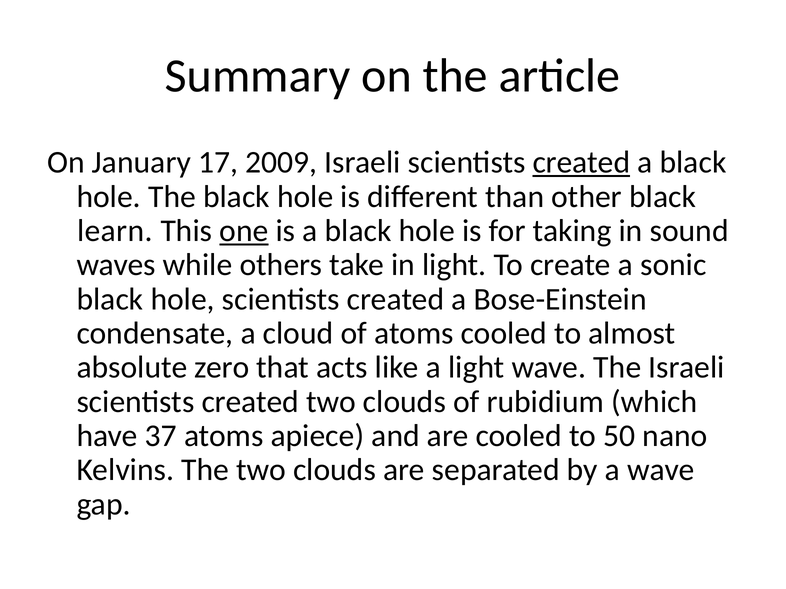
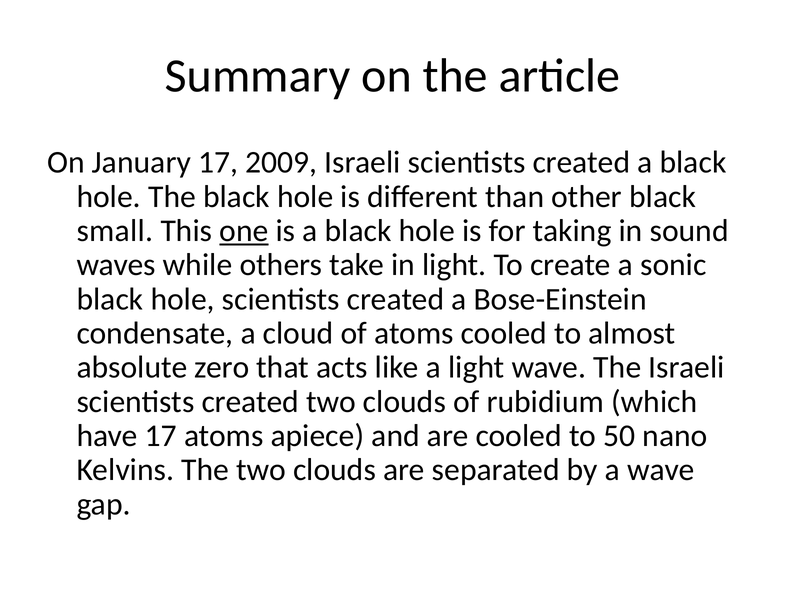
created at (581, 163) underline: present -> none
learn: learn -> small
have 37: 37 -> 17
